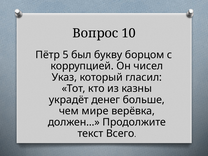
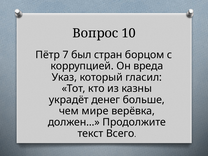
5: 5 -> 7
букву: букву -> стран
чисел: чисел -> вреда
